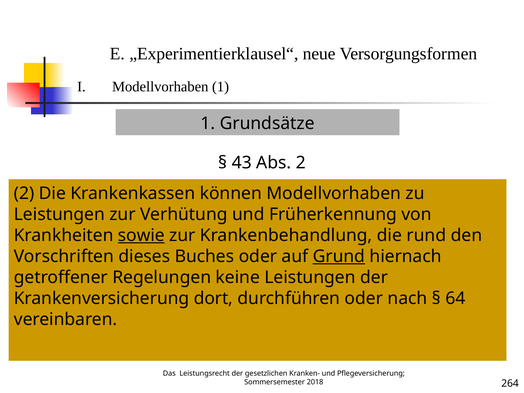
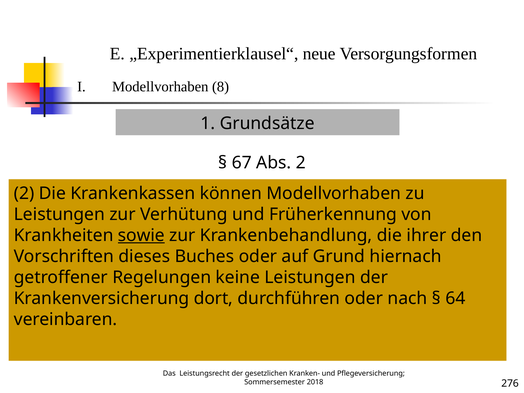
Modellvorhaben 1: 1 -> 8
43: 43 -> 67
rund: rund -> ihrer
Grund underline: present -> none
264: 264 -> 276
